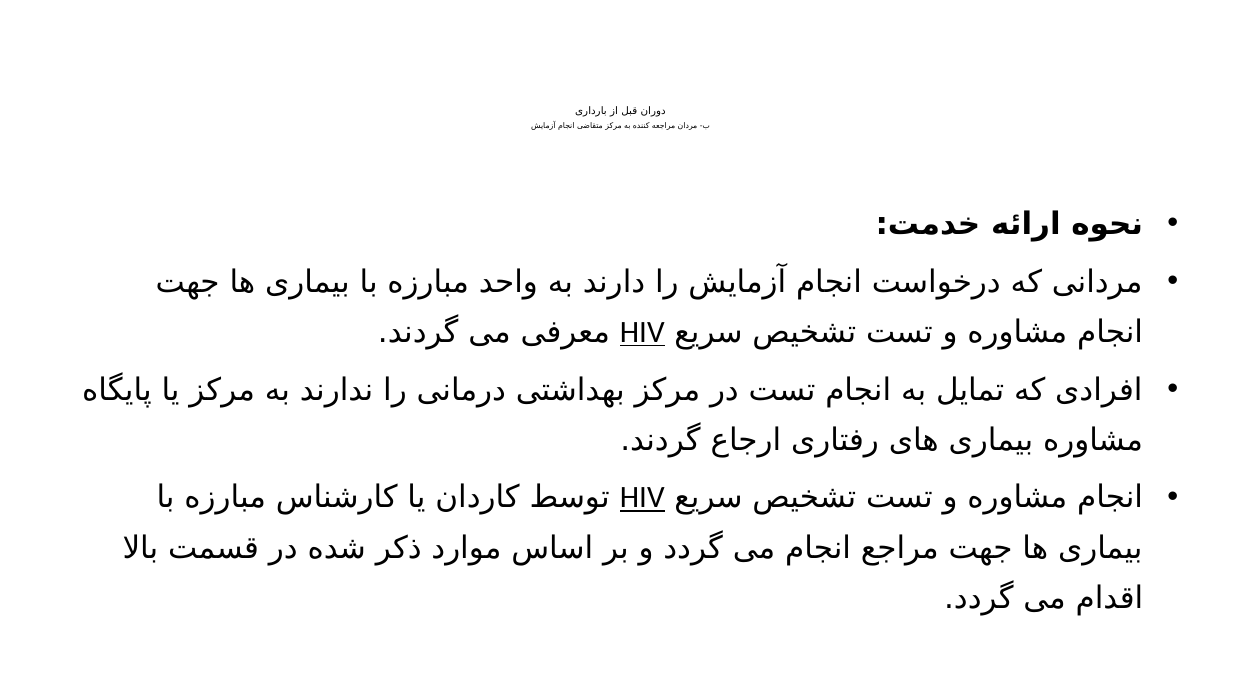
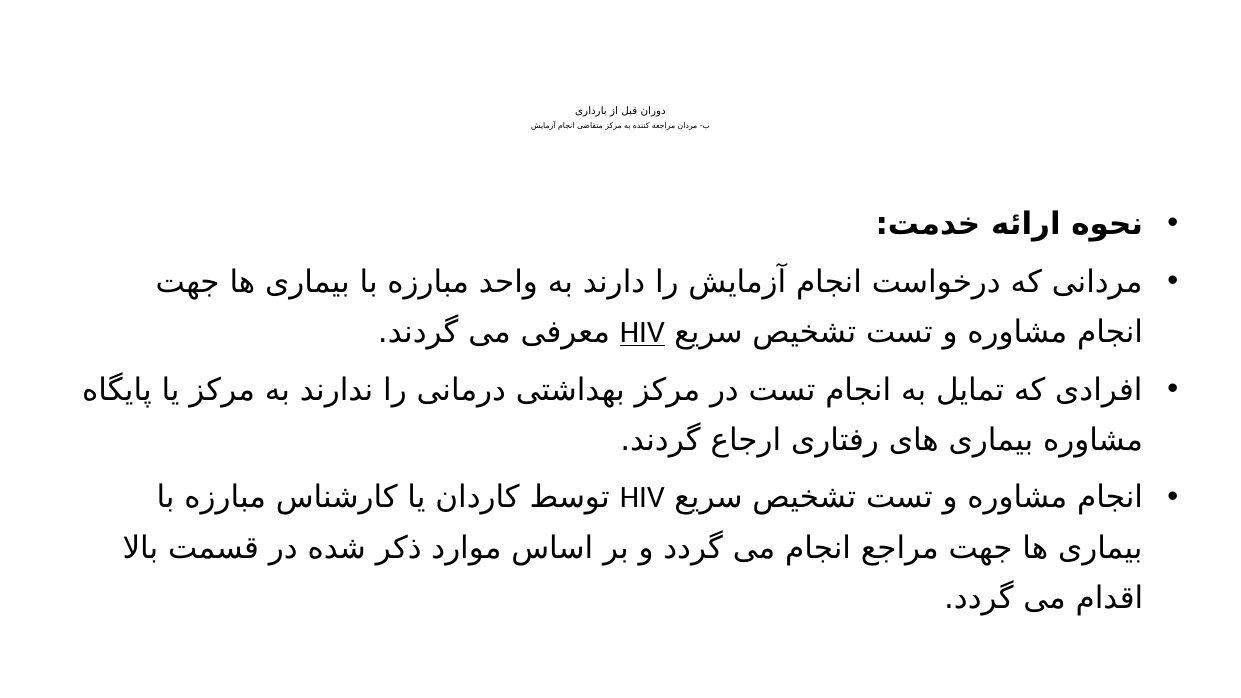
HIV at (642, 498) underline: present -> none
